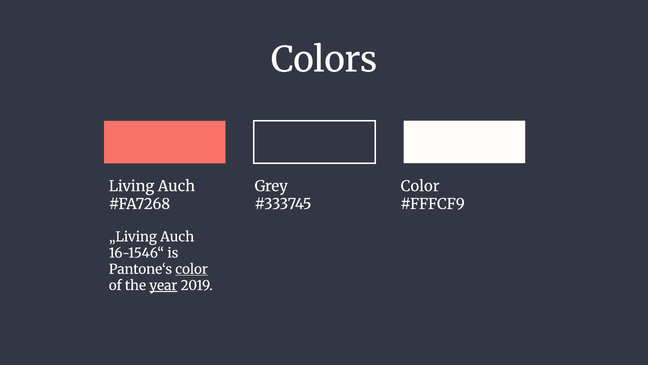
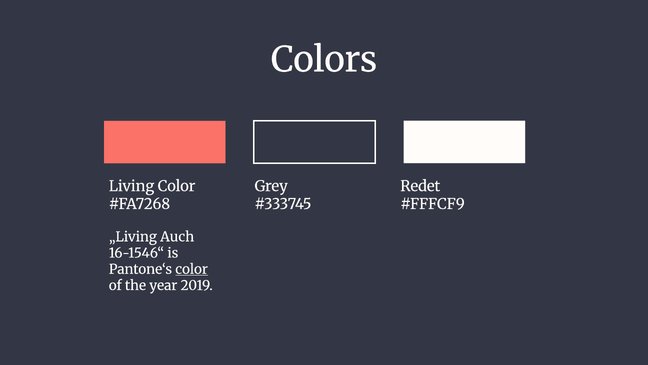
Living Auch: Auch -> Color
Grey Color: Color -> Redet
year underline: present -> none
